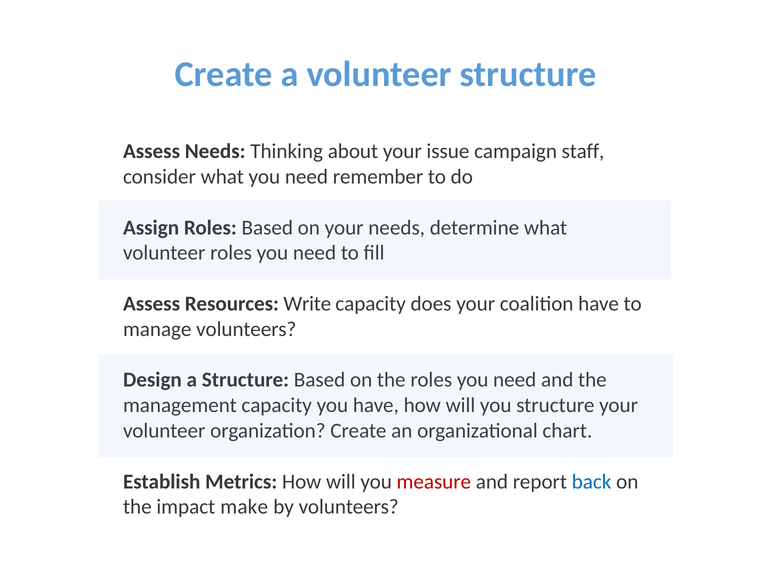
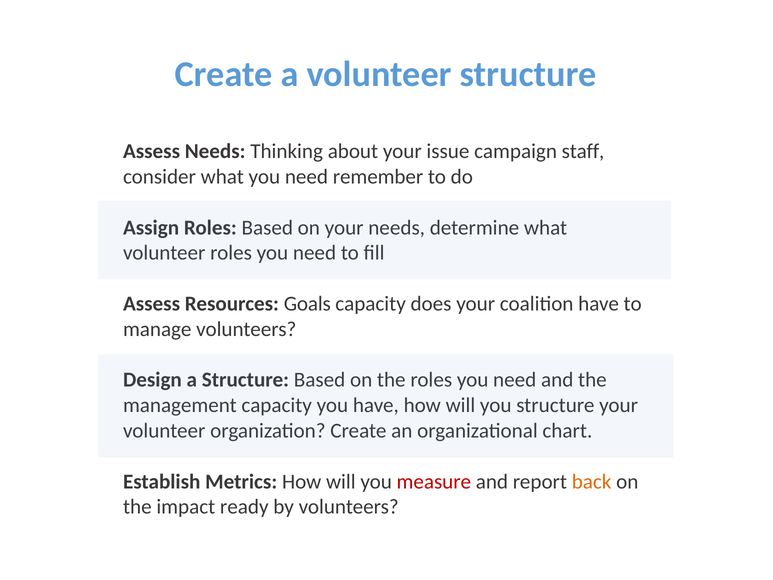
Write: Write -> Goals
back colour: blue -> orange
make: make -> ready
